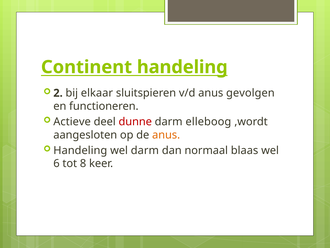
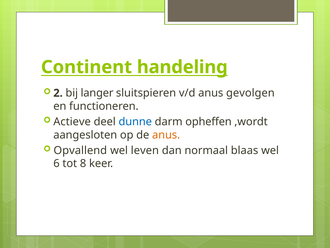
elkaar: elkaar -> langer
dunne colour: red -> blue
elleboog: elleboog -> opheffen
Handeling at (80, 150): Handeling -> Opvallend
wel darm: darm -> leven
